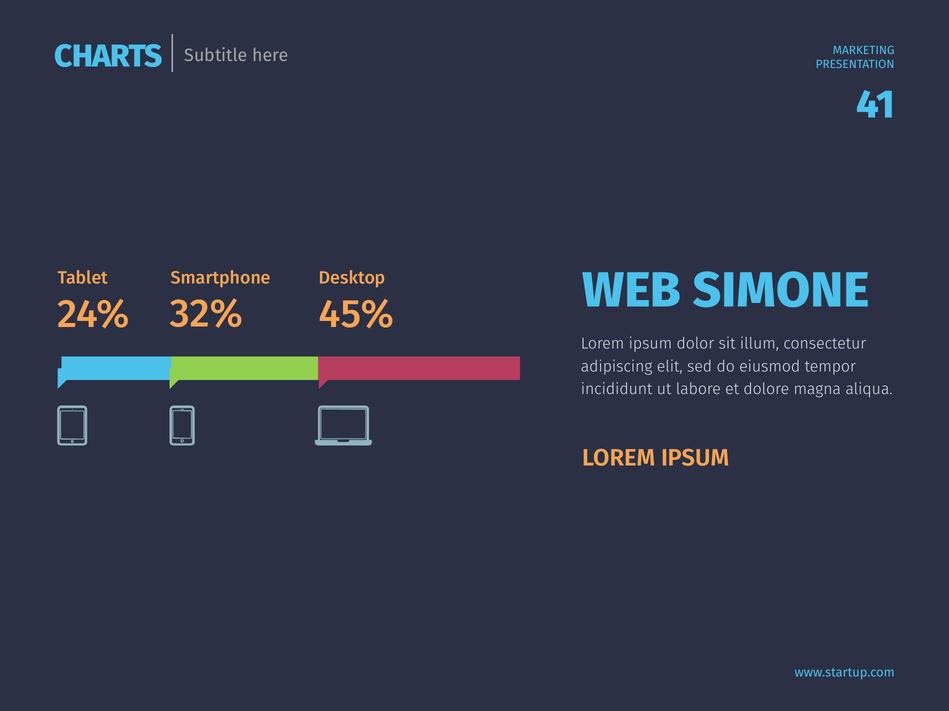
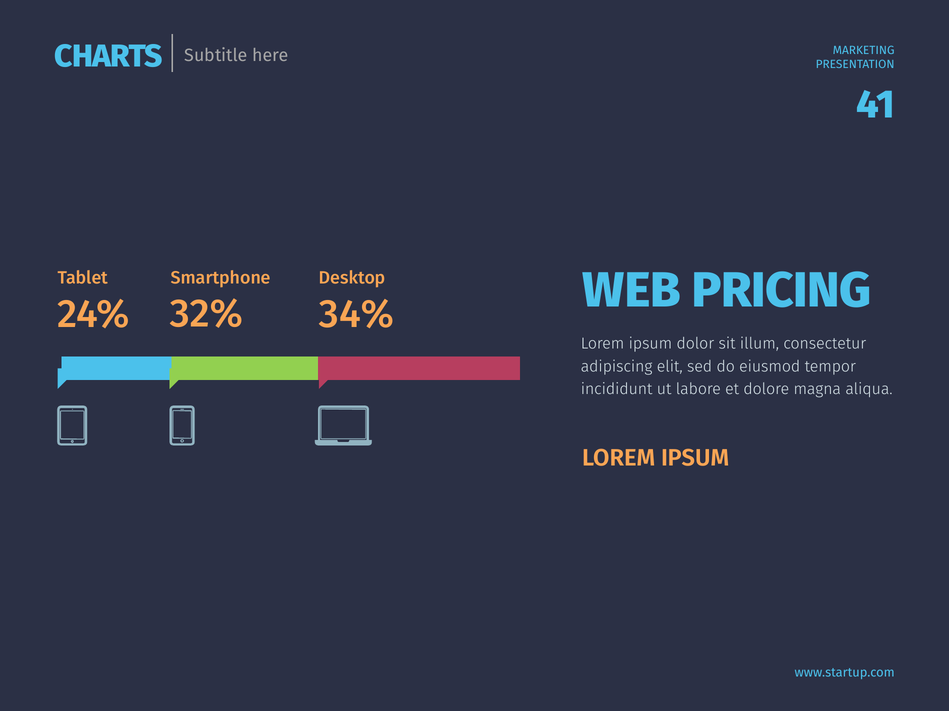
SIMONE: SIMONE -> PRICING
45%: 45% -> 34%
